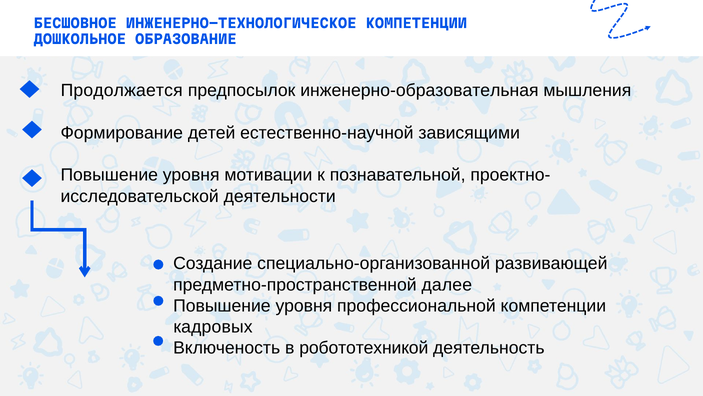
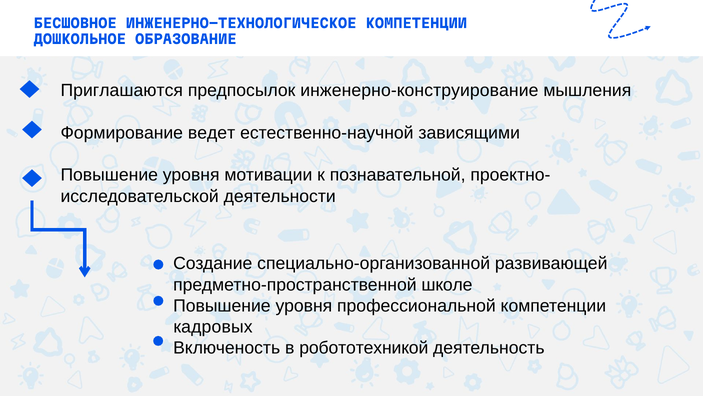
Продолжается: Продолжается -> Приглашаются
инженерно-образовательная: инженерно-образовательная -> инженерно-конструирование
детей: детей -> ведет
далее: далее -> школе
